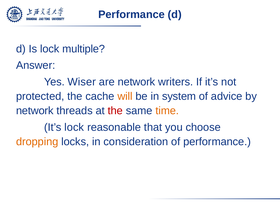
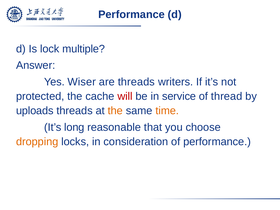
are network: network -> threads
will colour: orange -> red
system: system -> service
advice: advice -> thread
network at (35, 111): network -> uploads
the at (115, 111) colour: red -> orange
It’s lock: lock -> long
